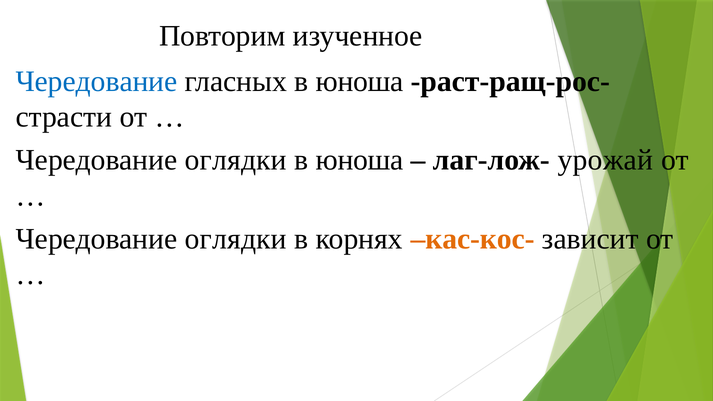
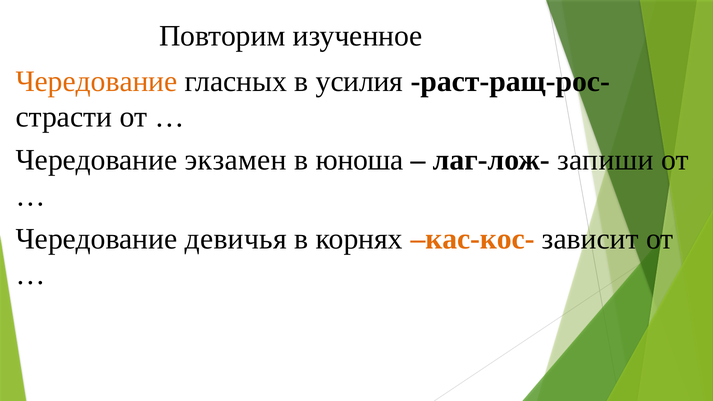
Чередование at (97, 81) colour: blue -> orange
гласных в юноша: юноша -> усилия
оглядки at (236, 160): оглядки -> экзамен
урожай: урожай -> запиши
оглядки at (236, 239): оглядки -> девичья
